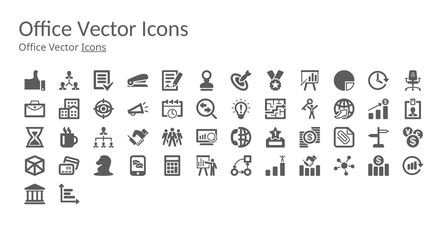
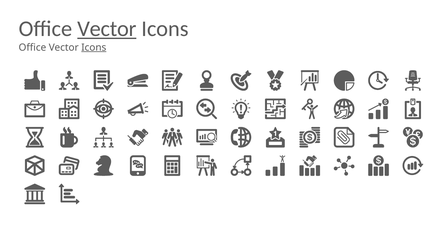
Vector at (107, 29) underline: none -> present
